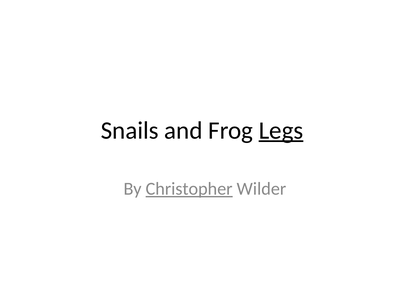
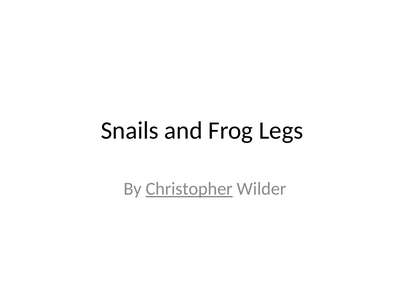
Legs underline: present -> none
